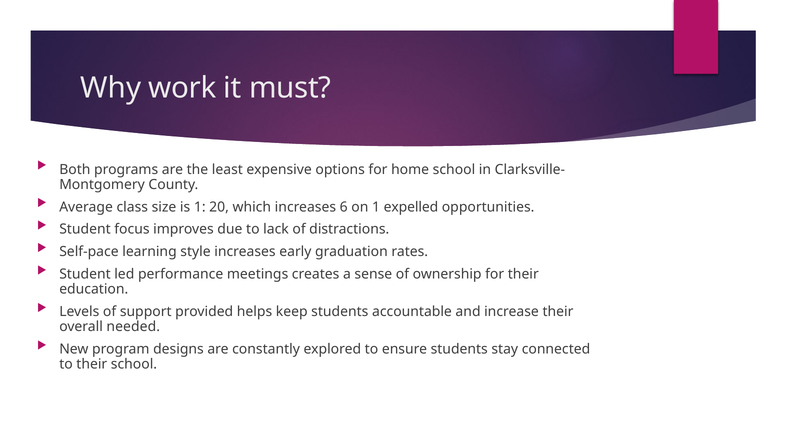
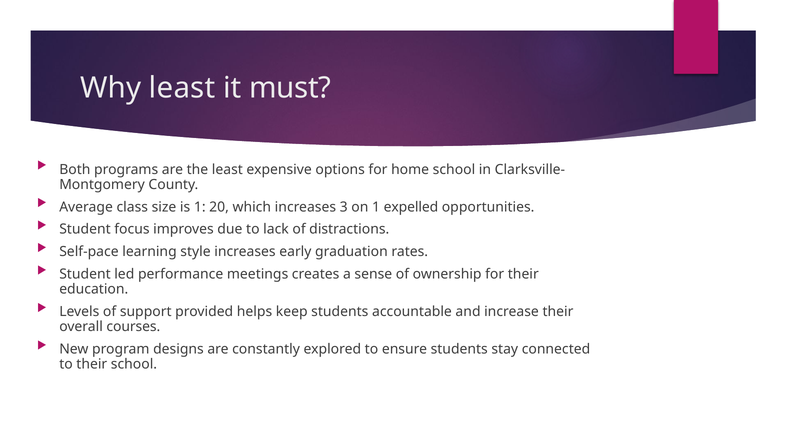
Why work: work -> least
6: 6 -> 3
needed: needed -> courses
